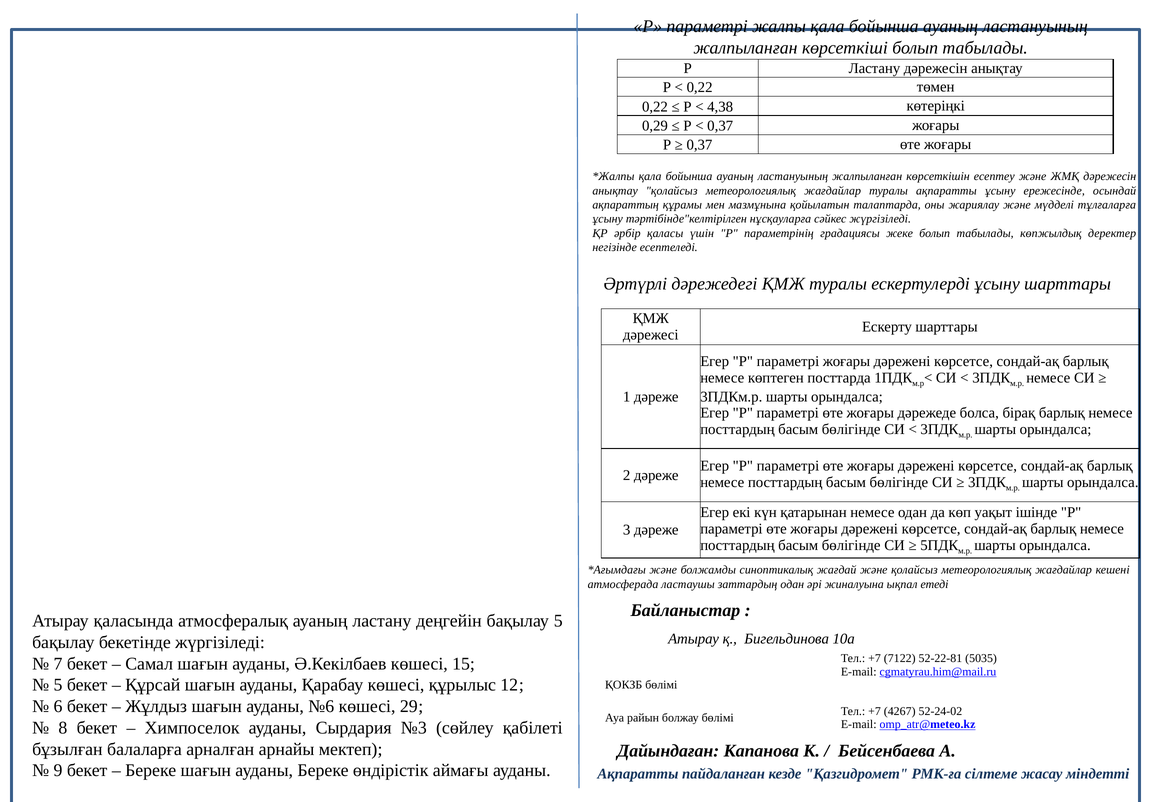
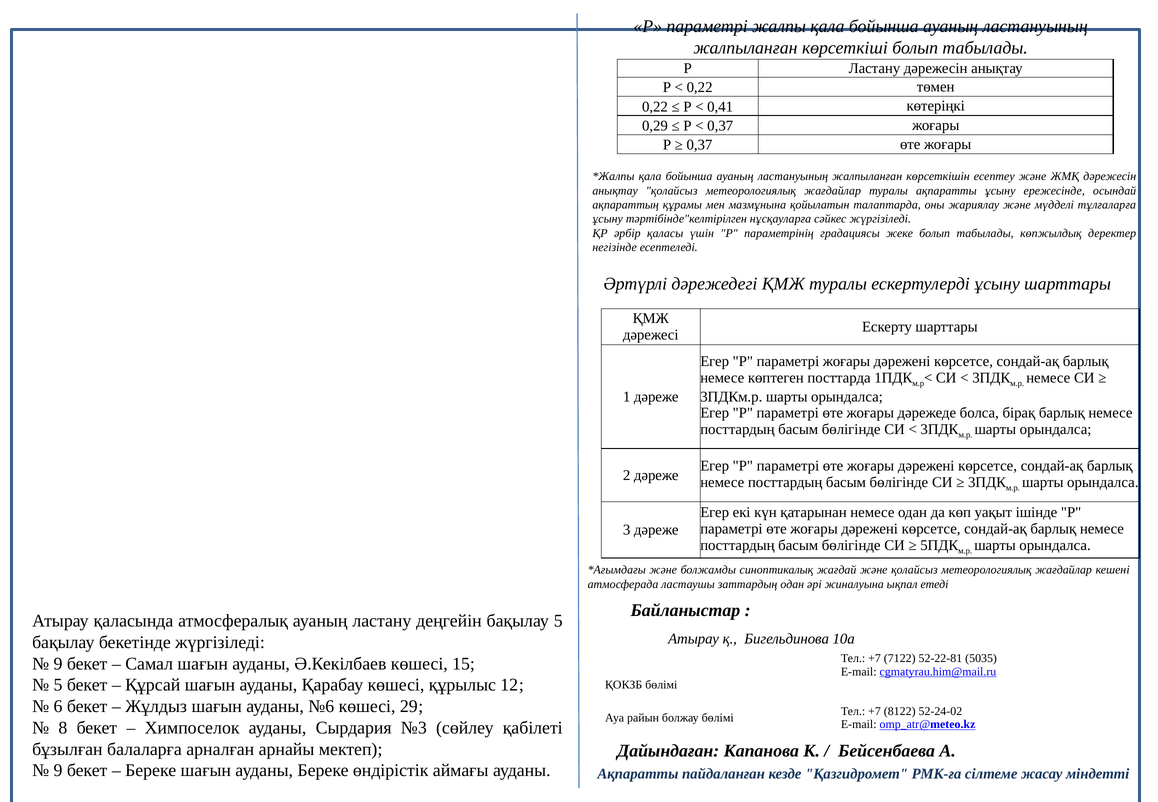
4,38: 4,38 -> 0,41
7 at (58, 663): 7 -> 9
4267: 4267 -> 8122
